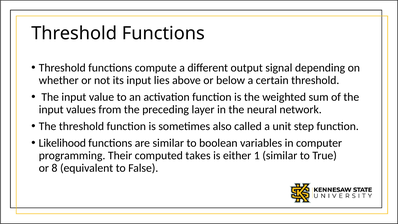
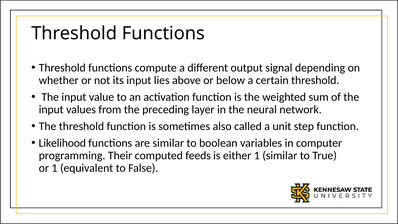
takes: takes -> feeds
or 8: 8 -> 1
